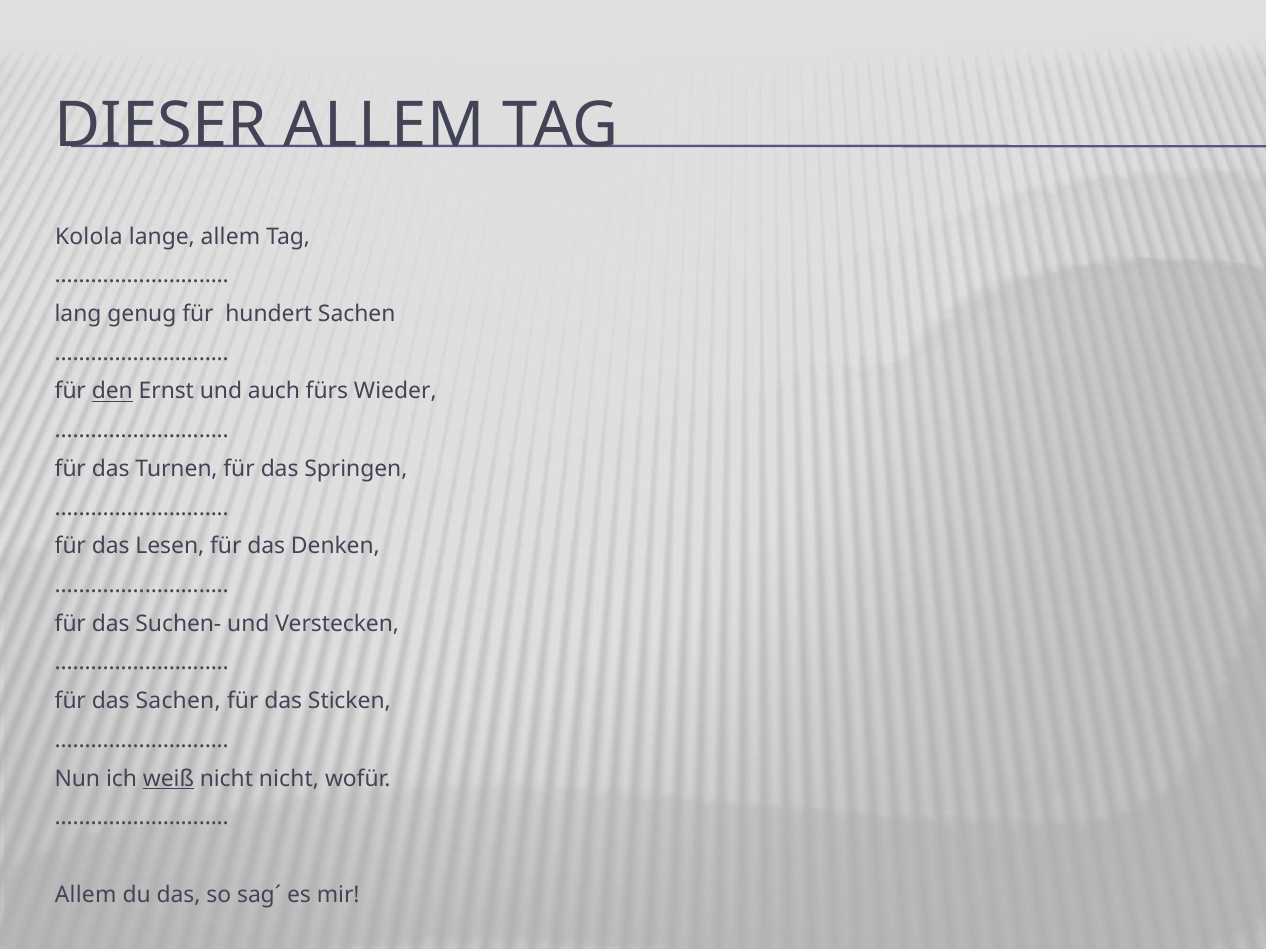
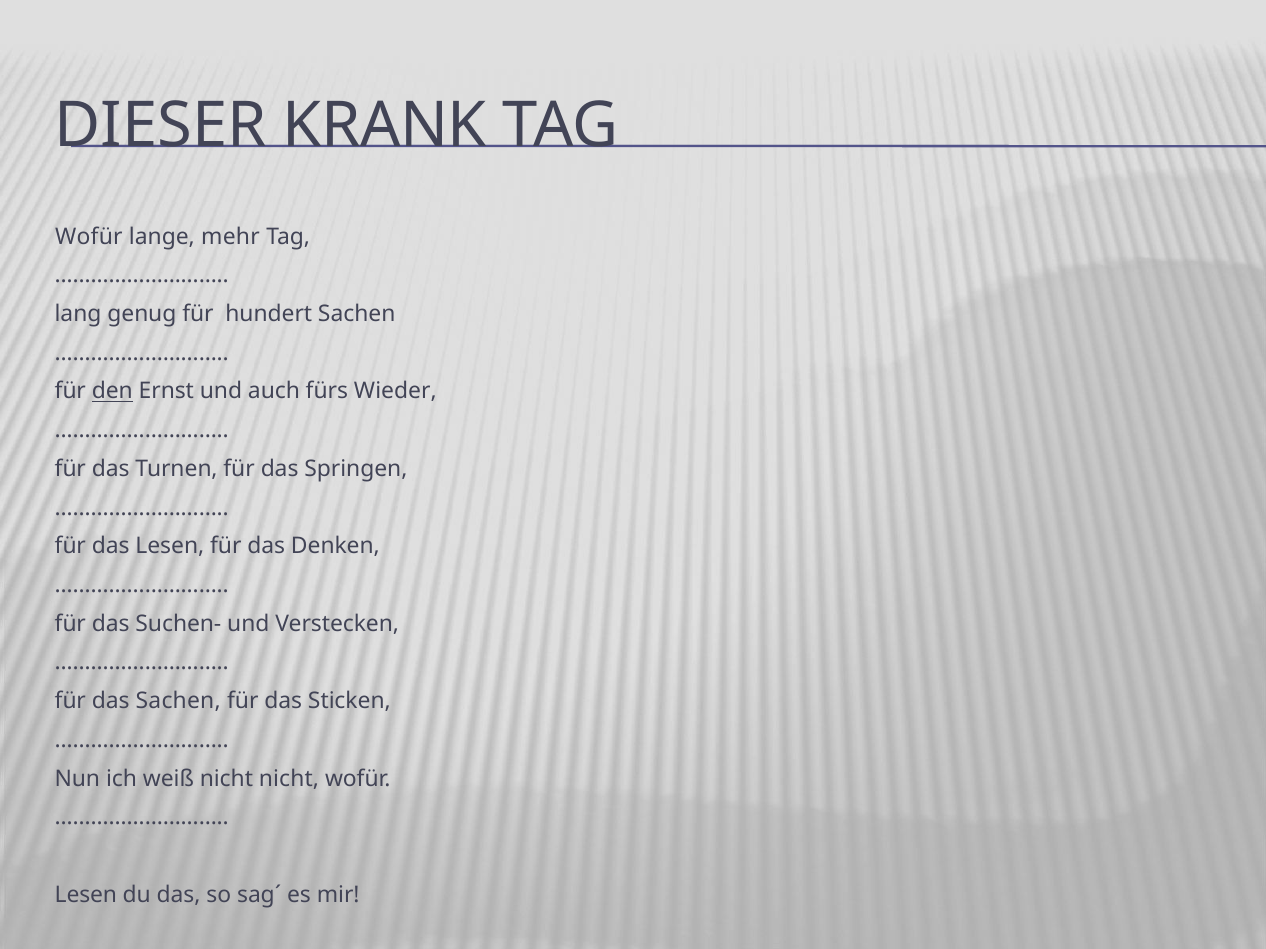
DIESER ALLEM: ALLEM -> KRANK
Kolola at (89, 237): Kolola -> Wofür
lange allem: allem -> mehr
weiß underline: present -> none
Allem at (86, 895): Allem -> Lesen
